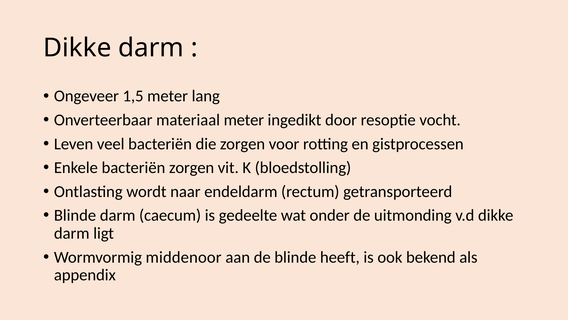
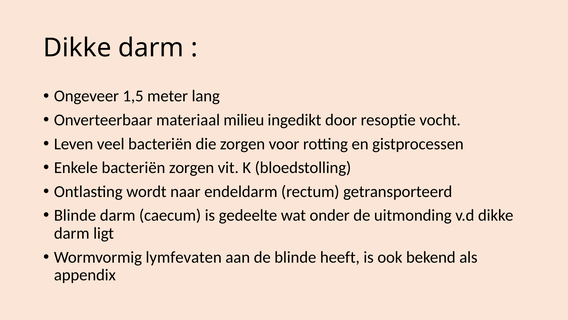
materiaal meter: meter -> milieu
middenoor: middenoor -> lymfevaten
